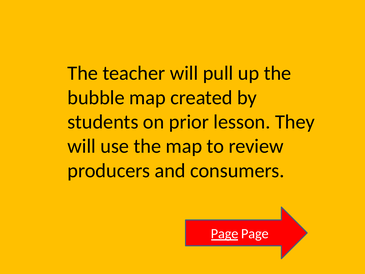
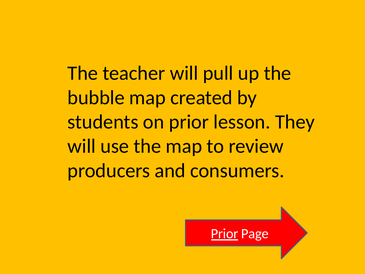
Page at (225, 233): Page -> Prior
